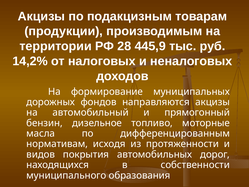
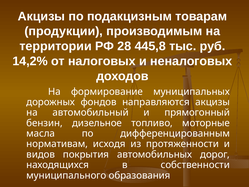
445,9: 445,9 -> 445,8
